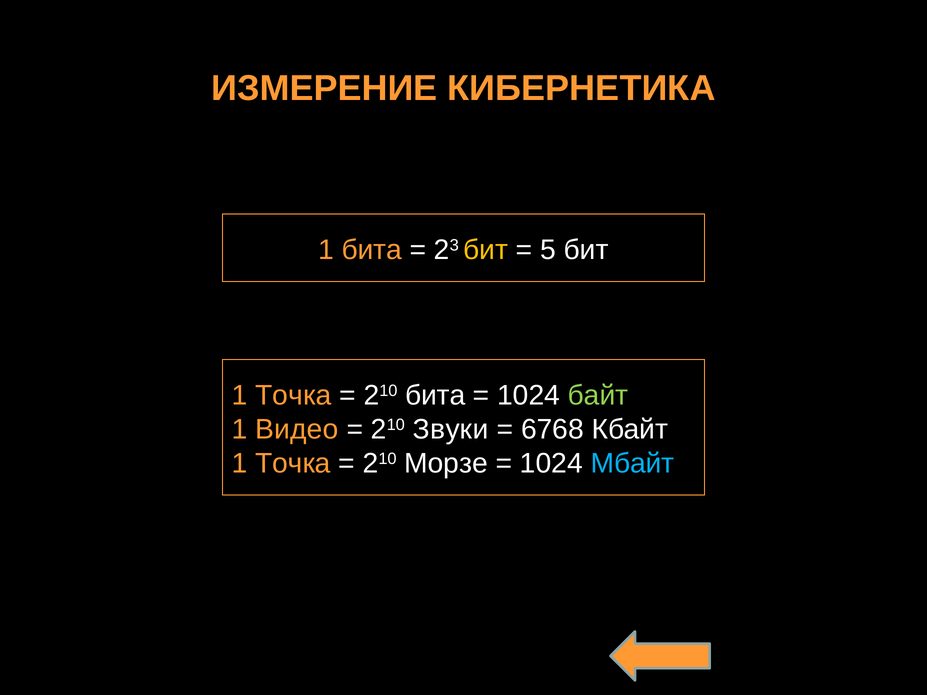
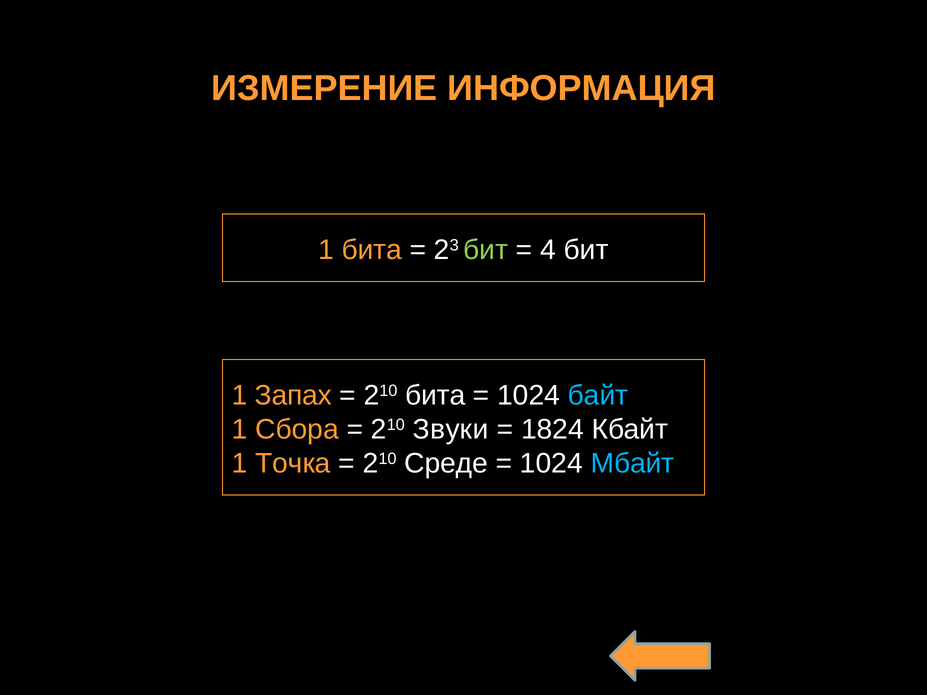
КИБЕРНЕТИКА: КИБЕРНЕТИКА -> ИНФОРМАЦИЯ
бит at (486, 250) colour: yellow -> light green
5: 5 -> 4
Точка at (293, 395): Точка -> Запах
байт colour: light green -> light blue
Видео: Видео -> Сбора
6768: 6768 -> 1824
Морзе: Морзе -> Среде
